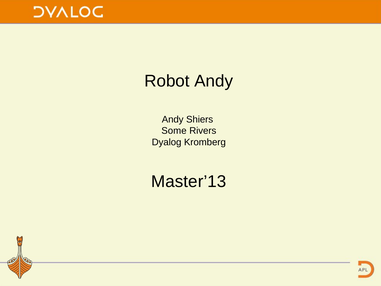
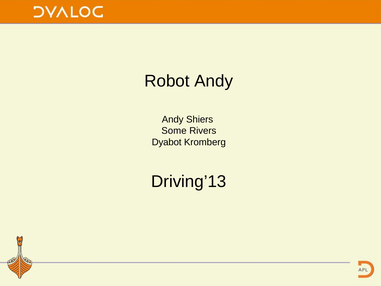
Dyalog: Dyalog -> Dyabot
Master’13: Master’13 -> Driving’13
